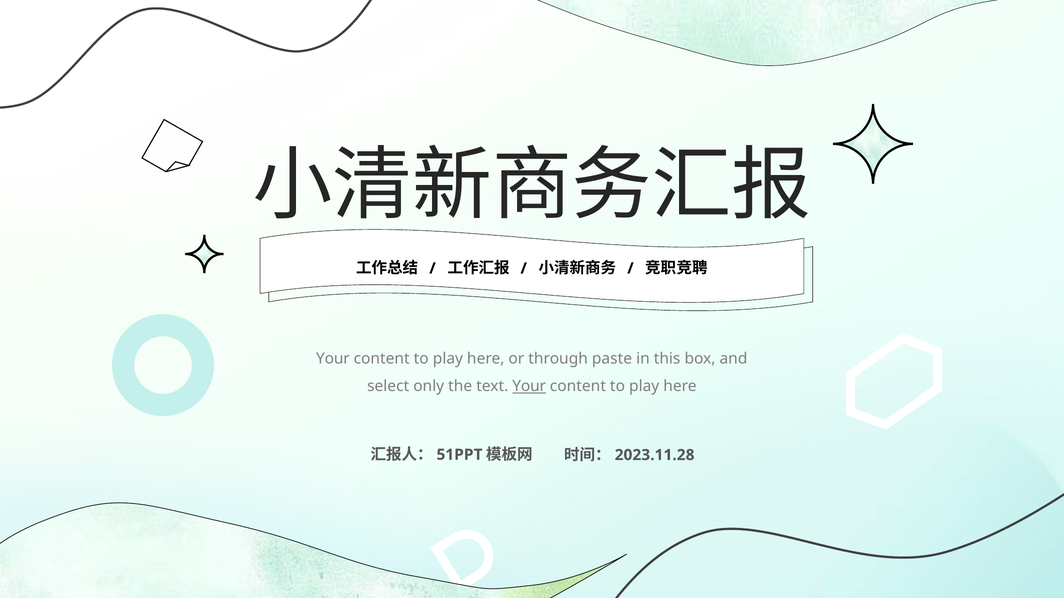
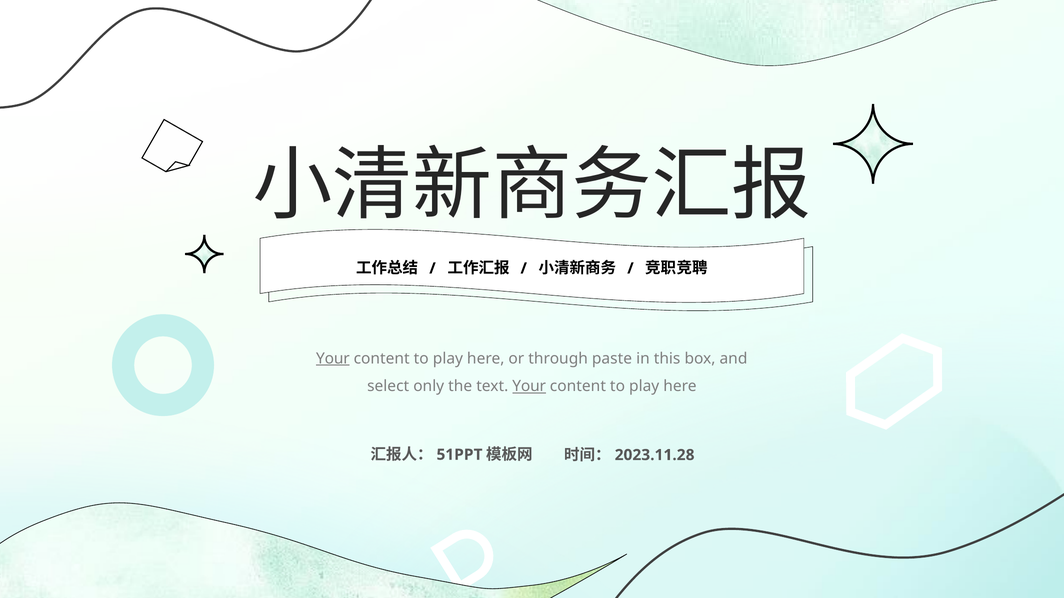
Your at (333, 359) underline: none -> present
